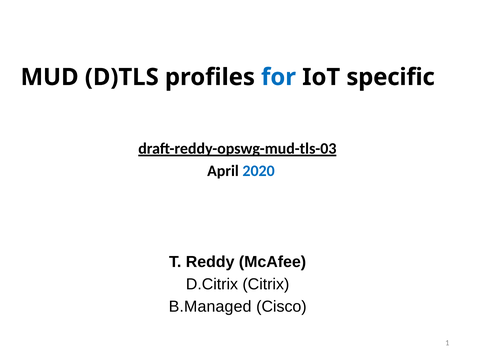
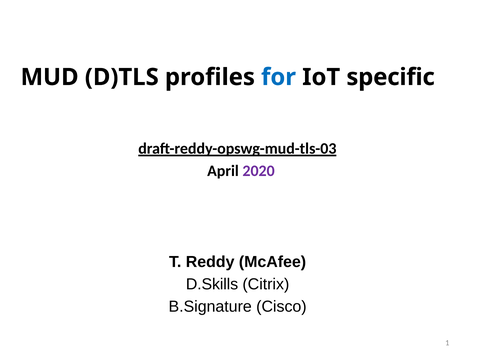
2020 colour: blue -> purple
D.Citrix: D.Citrix -> D.Skills
B.Managed: B.Managed -> B.Signature
